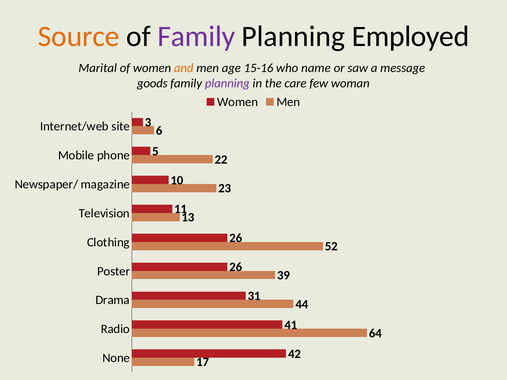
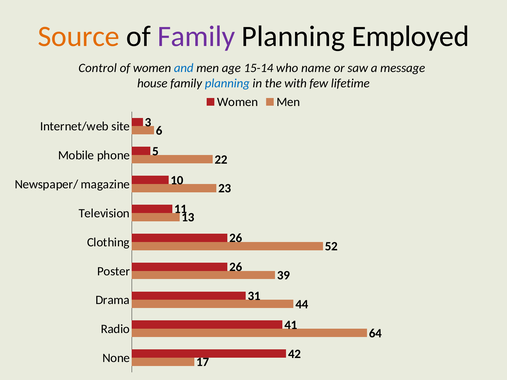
Marital: Marital -> Control
and colour: orange -> blue
15-16: 15-16 -> 15-14
goods: goods -> house
planning at (227, 83) colour: purple -> blue
care: care -> with
woman: woman -> lifetime
